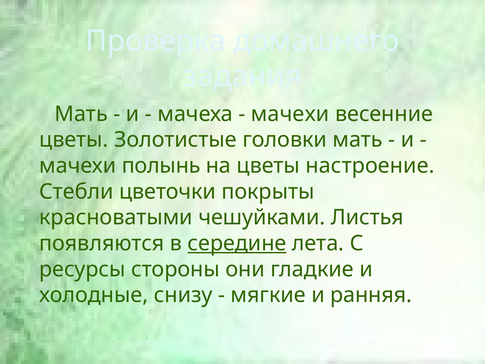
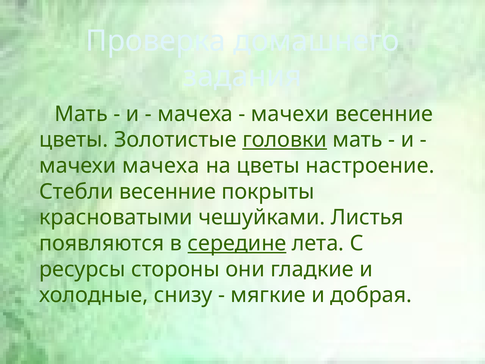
головки underline: none -> present
мачехи полынь: полынь -> мачеха
Стебли цветочки: цветочки -> весенние
ранняя: ранняя -> добрая
